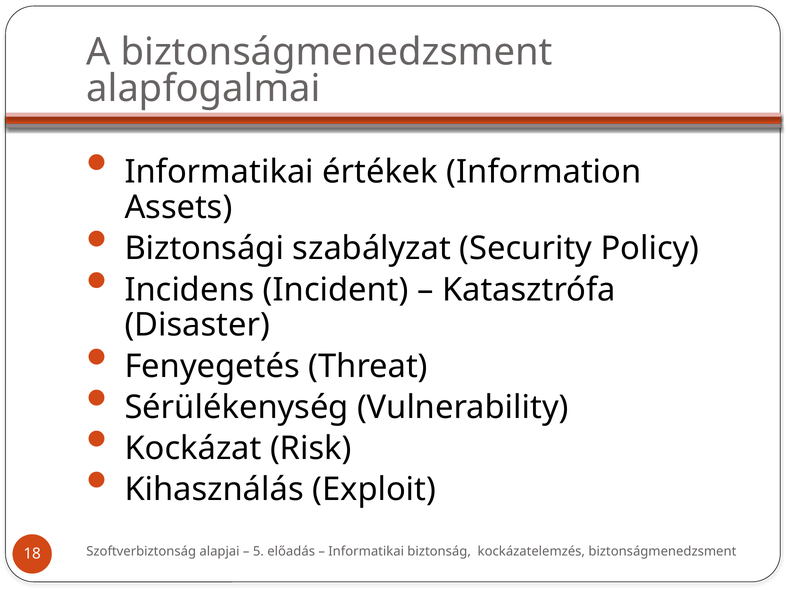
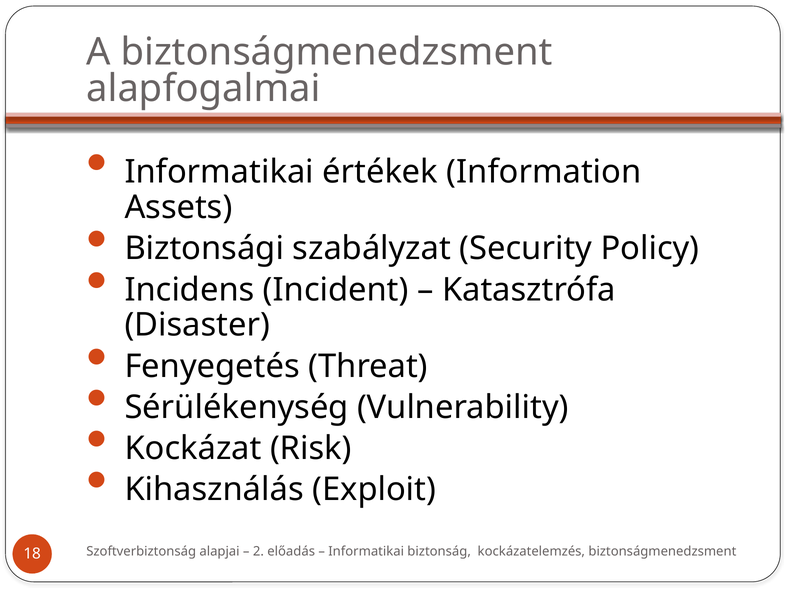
5: 5 -> 2
